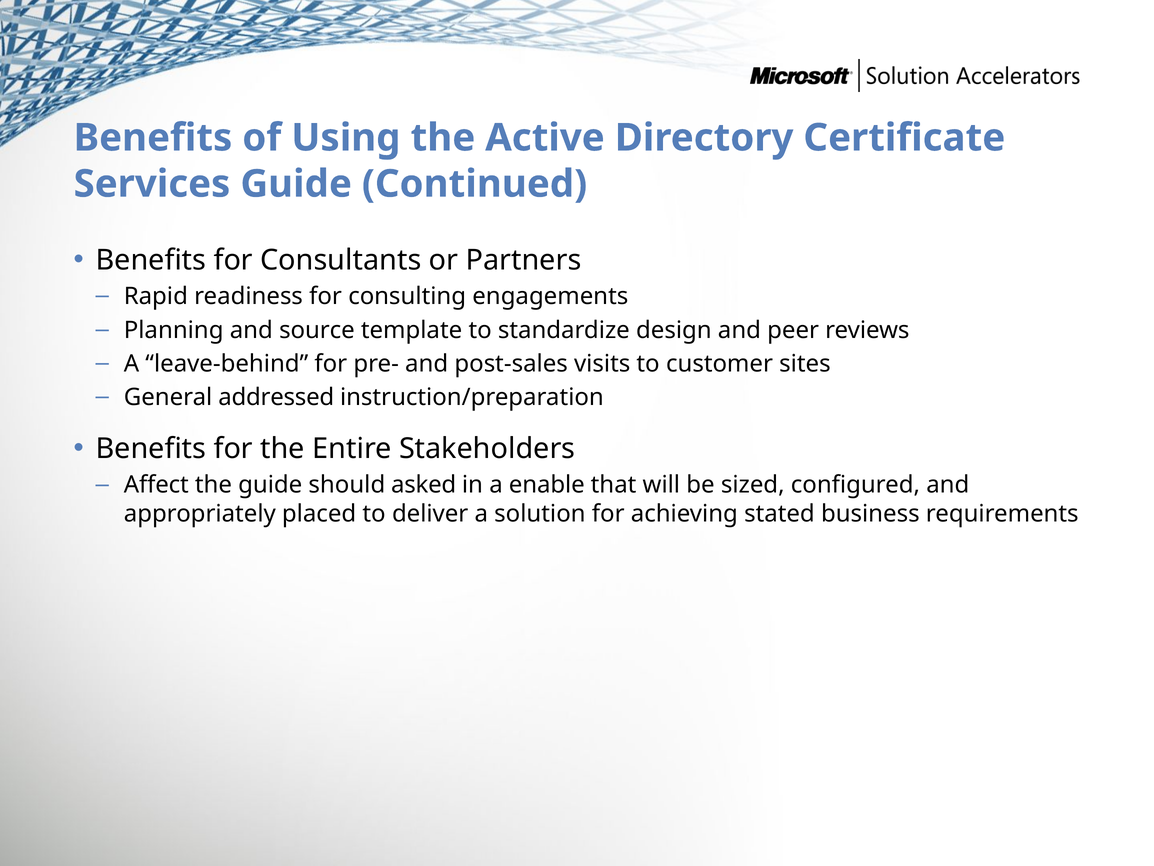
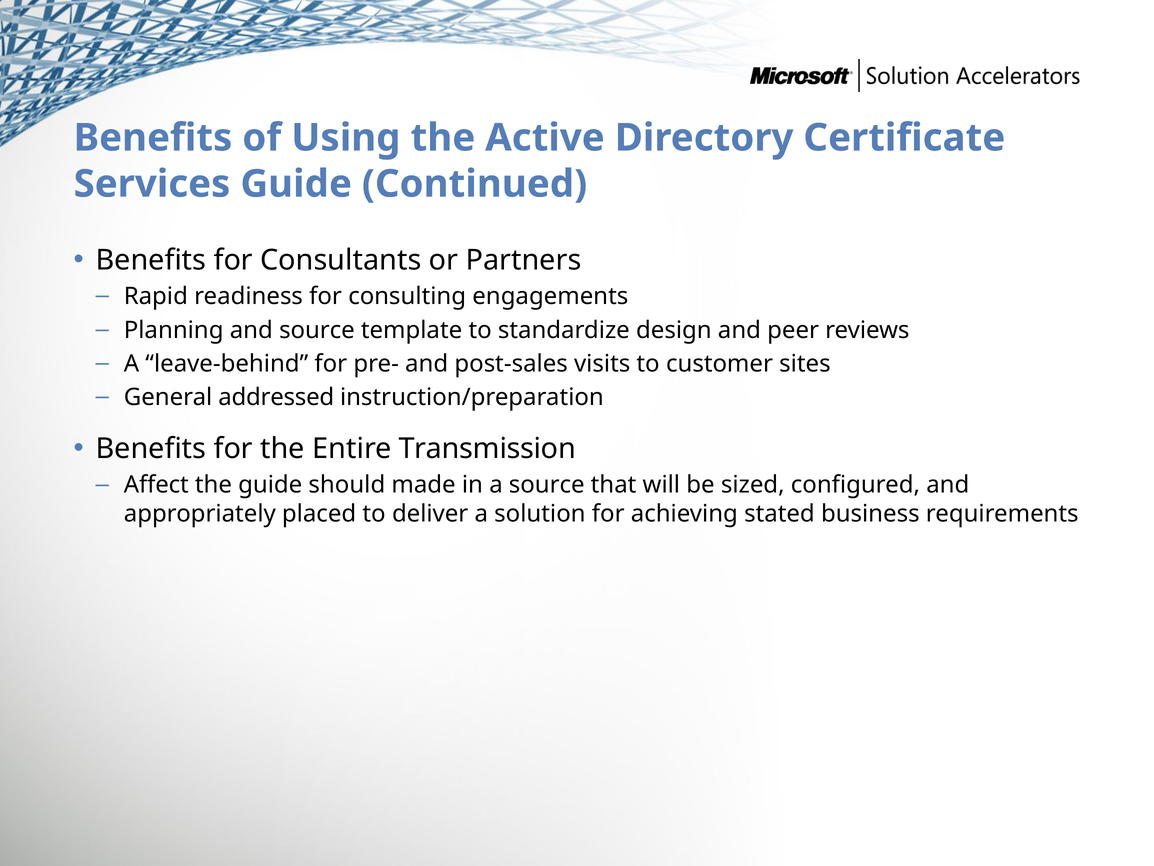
Stakeholders: Stakeholders -> Transmission
asked: asked -> made
a enable: enable -> source
